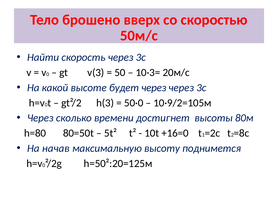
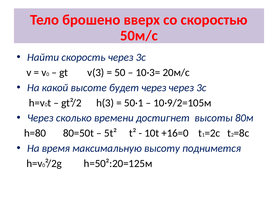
50·0: 50·0 -> 50·1
начав: начав -> время
